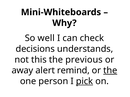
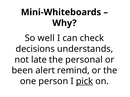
this: this -> late
previous: previous -> personal
away: away -> been
the at (110, 71) underline: present -> none
